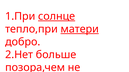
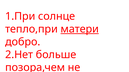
солнце underline: present -> none
